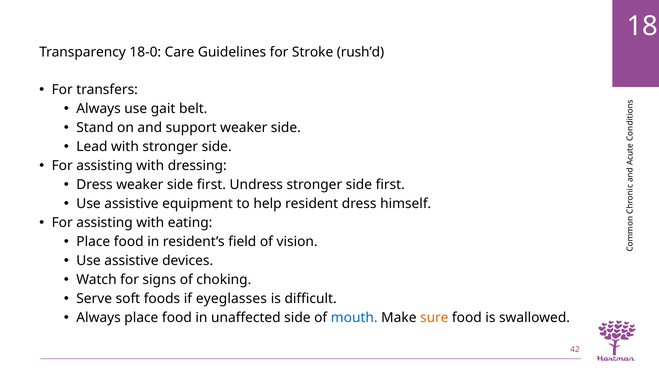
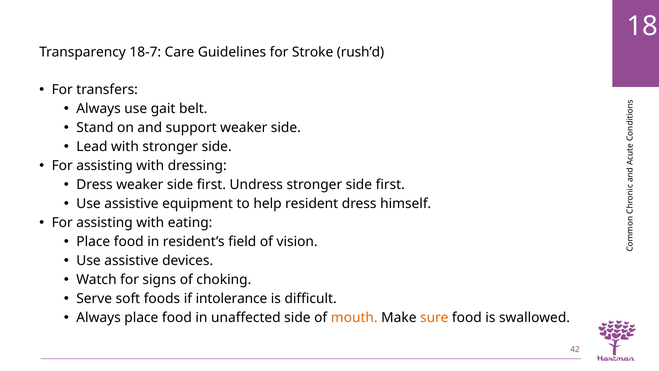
18-0: 18-0 -> 18-7
eyeglasses: eyeglasses -> intolerance
mouth colour: blue -> orange
